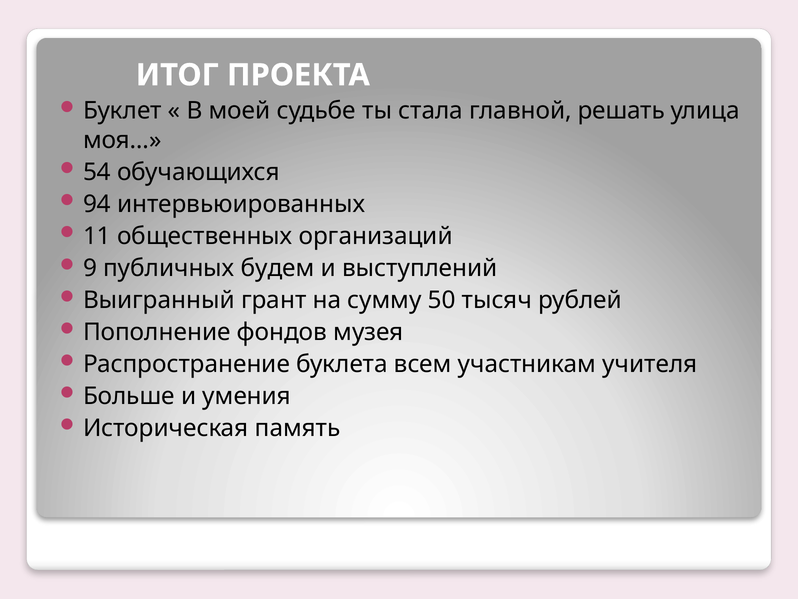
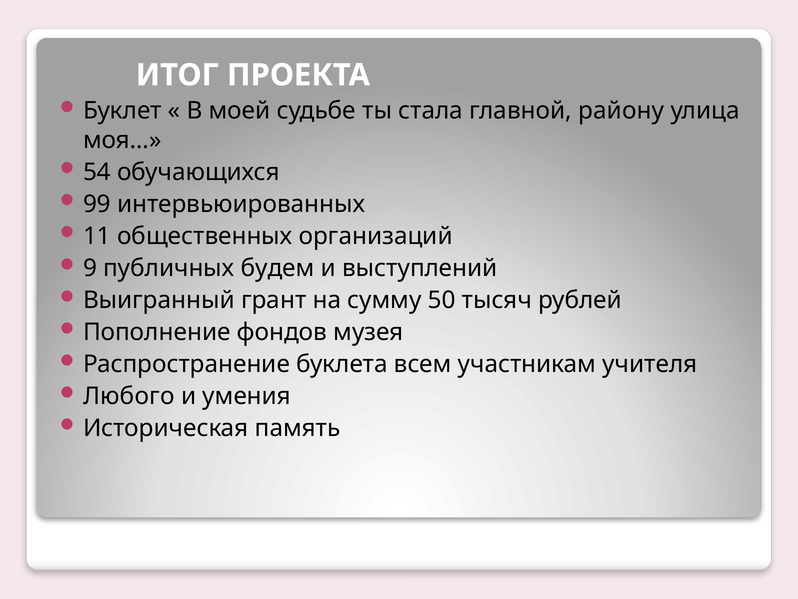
решать: решать -> району
94: 94 -> 99
Больше: Больше -> Любого
